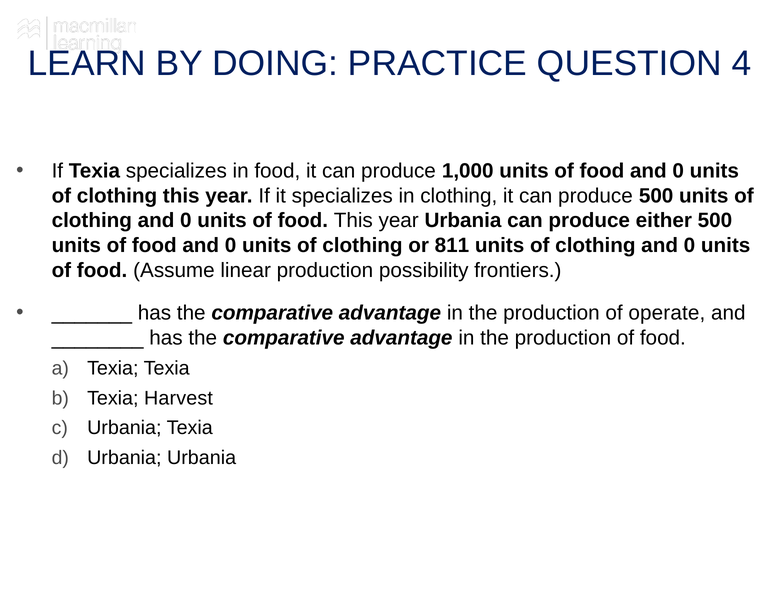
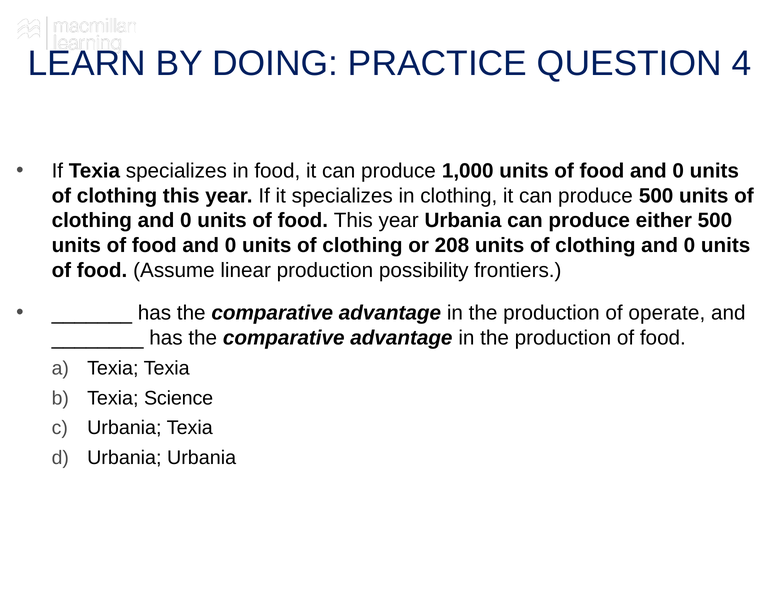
811: 811 -> 208
Harvest: Harvest -> Science
